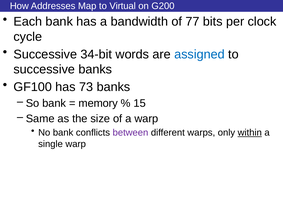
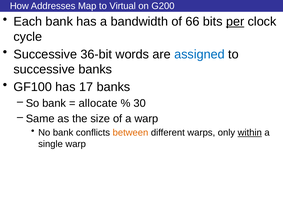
77: 77 -> 66
per underline: none -> present
34-bit: 34-bit -> 36-bit
73: 73 -> 17
memory: memory -> allocate
15: 15 -> 30
between colour: purple -> orange
